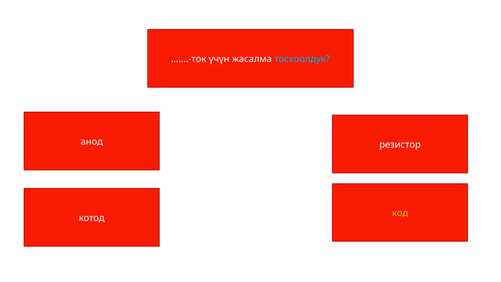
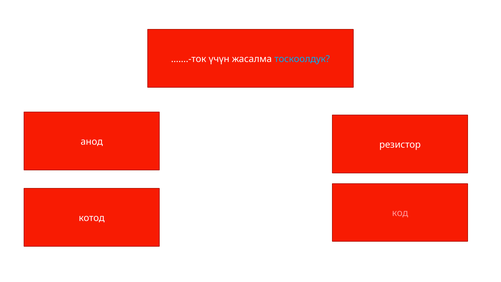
код colour: yellow -> pink
